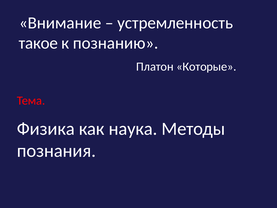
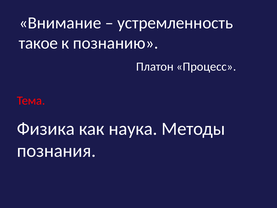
Которые: Которые -> Процесс
